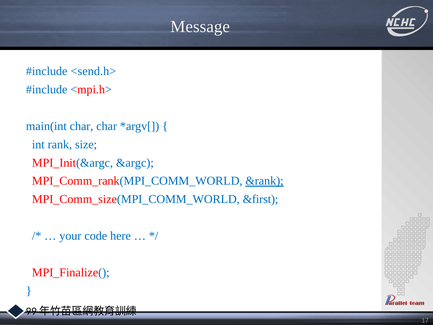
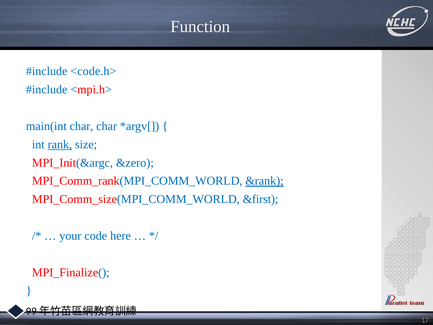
Message: Message -> Function
<send.h>: <send.h> -> <code.h>
rank underline: none -> present
&argc: &argc -> &zero
